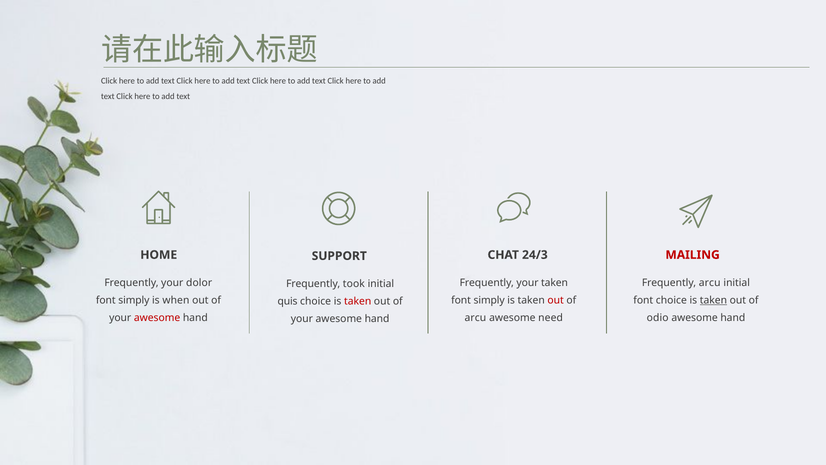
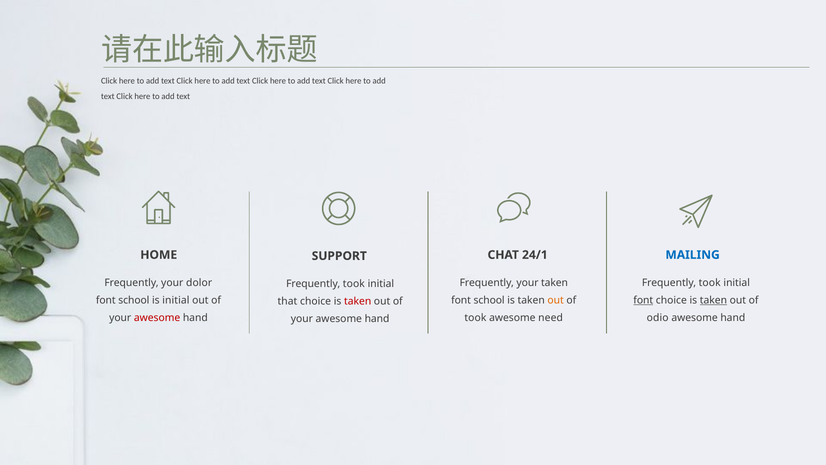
24/3: 24/3 -> 24/1
MAILING colour: red -> blue
arcu at (710, 283): arcu -> took
simply at (134, 300): simply -> school
is when: when -> initial
simply at (489, 300): simply -> school
out at (556, 300) colour: red -> orange
font at (643, 300) underline: none -> present
quis: quis -> that
arcu at (475, 317): arcu -> took
